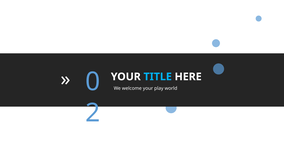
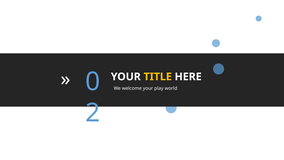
TITLE colour: light blue -> yellow
